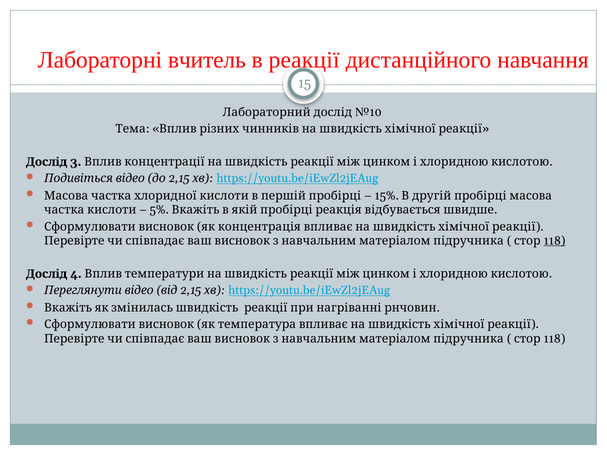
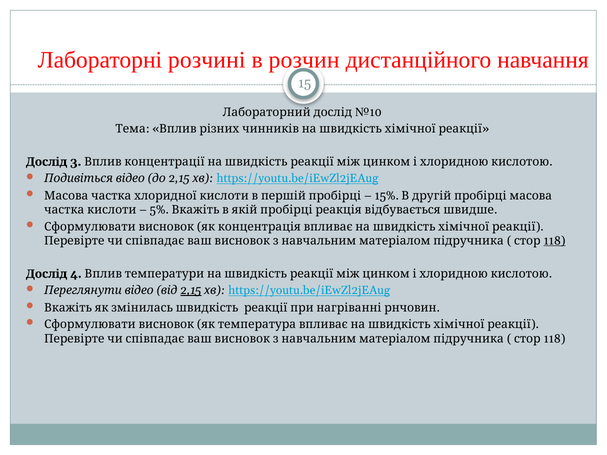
вчитель: вчитель -> розчині
реакції: реакції -> розчин
2,15 at (191, 291) underline: none -> present
